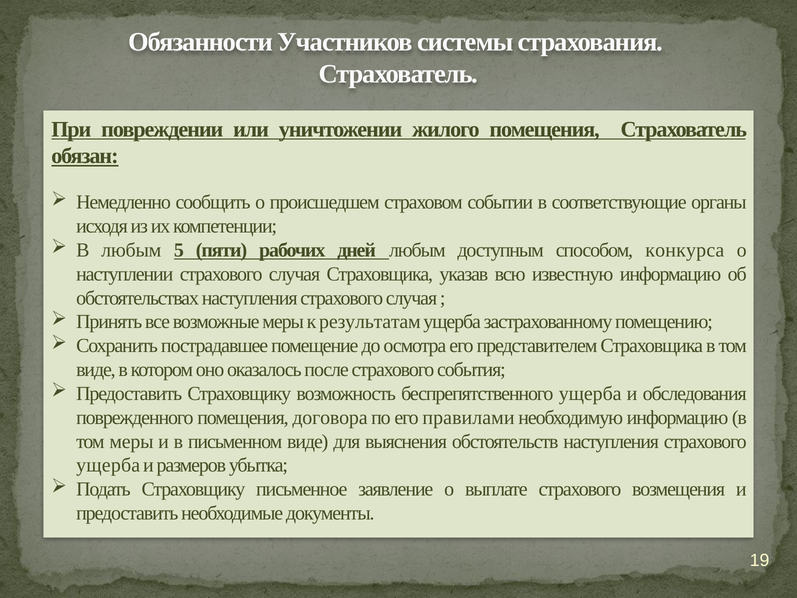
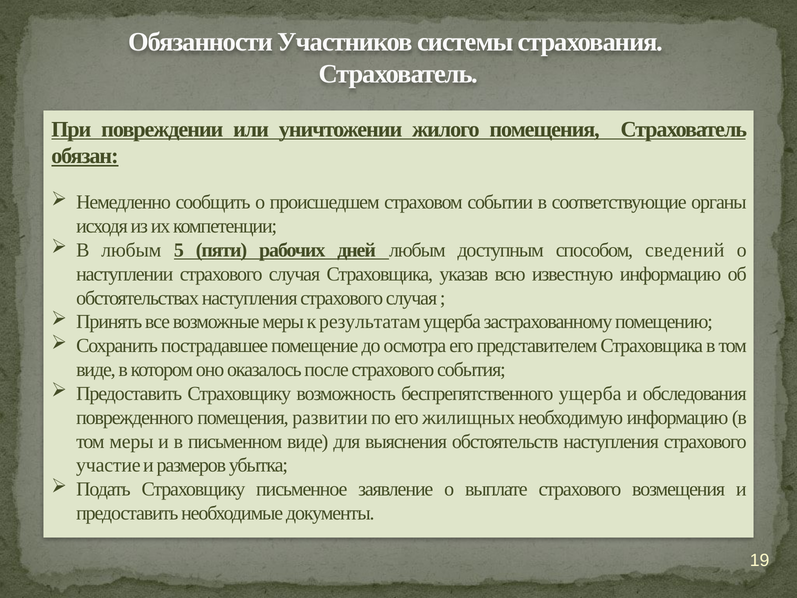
конкурса: конкурса -> сведений
договора: договора -> развитии
правилами: правилами -> жилищных
ущерба at (108, 465): ущерба -> участие
